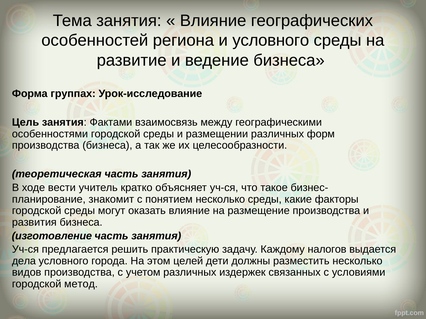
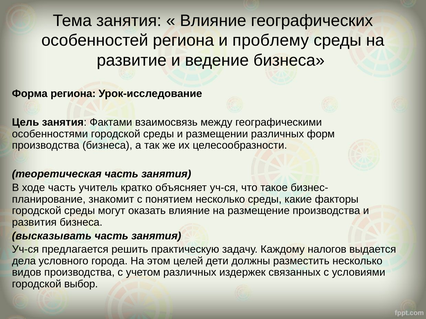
и условного: условного -> проблему
Форма группах: группах -> региона
ходе вести: вести -> часть
изготовление: изготовление -> высказывать
метод: метод -> выбор
